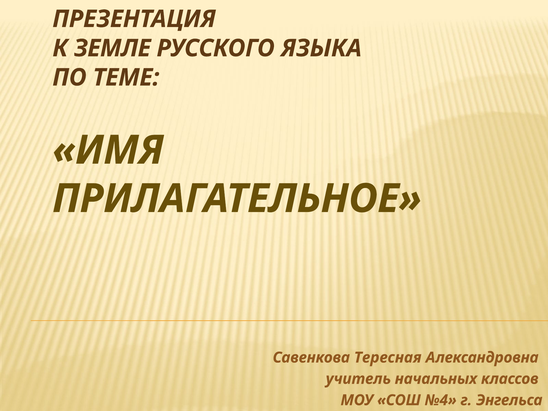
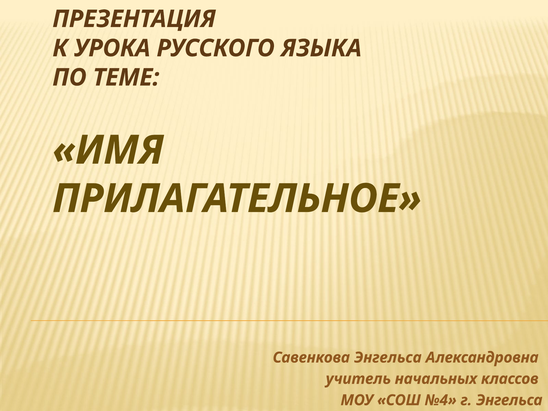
ЗЕМЛЕ: ЗЕМЛЕ -> УРОКА
Савенкова Тересная: Тересная -> Энгельса
